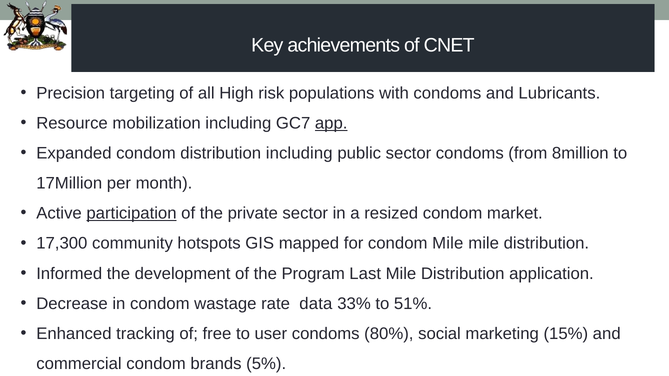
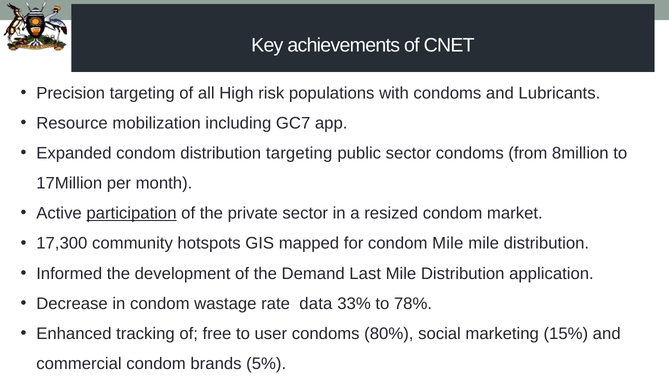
app underline: present -> none
distribution including: including -> targeting
Program: Program -> Demand
51%: 51% -> 78%
